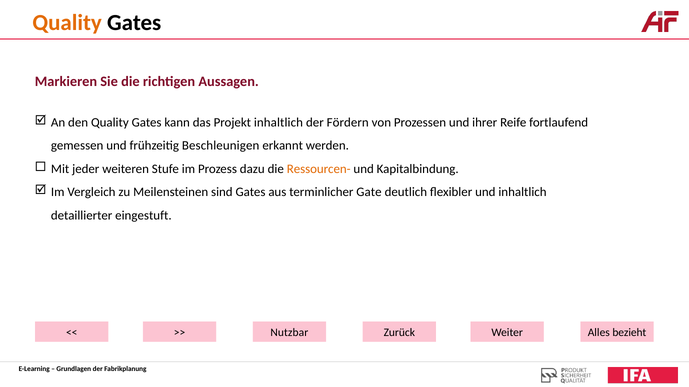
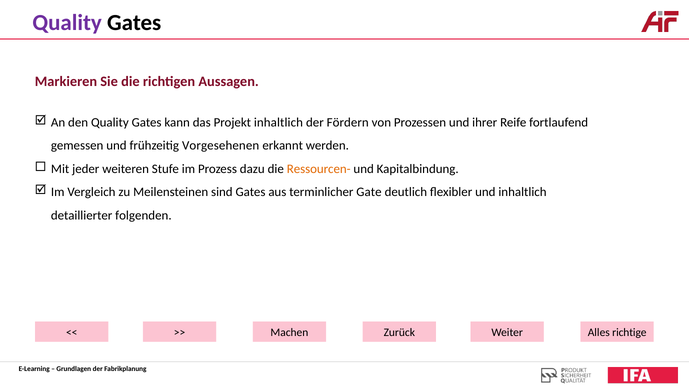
Quality at (67, 23) colour: orange -> purple
Beschleunigen: Beschleunigen -> Vorgesehenen
eingestuft: eingestuft -> folgenden
Nutzbar: Nutzbar -> Machen
bezieht: bezieht -> richtige
